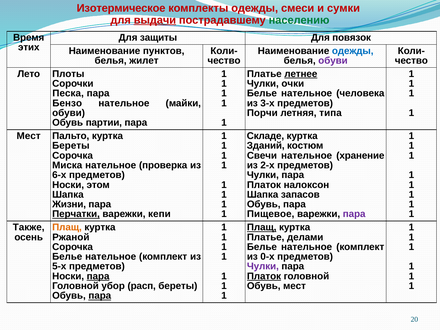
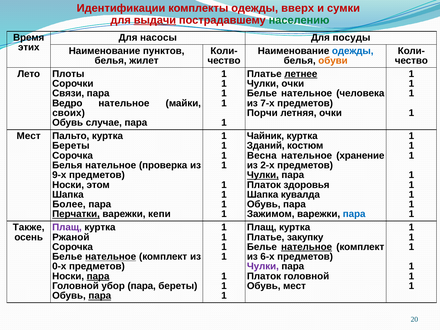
Изотермическое: Изотермическое -> Идентификации
смеси: смеси -> вверх
защиты: защиты -> насосы
повязок: повязок -> посуды
обуви at (333, 61) colour: purple -> orange
Песка: Песка -> Связи
Бензо: Бензо -> Ведро
3-х: 3-х -> 7-х
обуви at (69, 113): обуви -> своих
летняя типа: типа -> очки
партии: партии -> случае
Складе: Складе -> Чайник
Свечи: Свечи -> Весна
Миска at (67, 165): Миска -> Белья
6-х: 6-х -> 9-х
Чулки at (263, 175) underline: none -> present
налоксон: налоксон -> здоровья
запасов: запасов -> кувалда
Жизни: Жизни -> Более
Пищевое: Пищевое -> Зажимом
пара at (354, 214) colour: purple -> blue
Плащ at (67, 227) colour: orange -> purple
Плащ at (262, 227) underline: present -> none
делами: делами -> закупку
нательное at (307, 247) underline: none -> present
нательное at (111, 257) underline: none -> present
0-х: 0-х -> 6-х
5-х: 5-х -> 0-х
Платок at (264, 276) underline: present -> none
убор расп: расп -> пара
